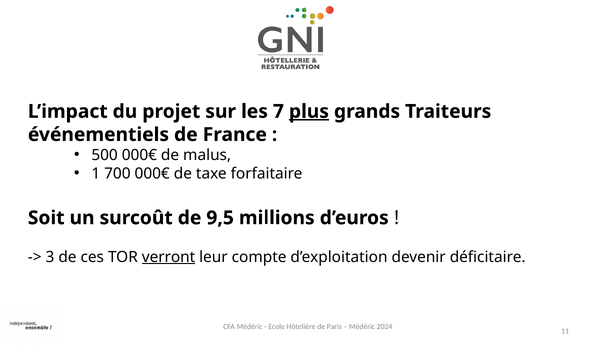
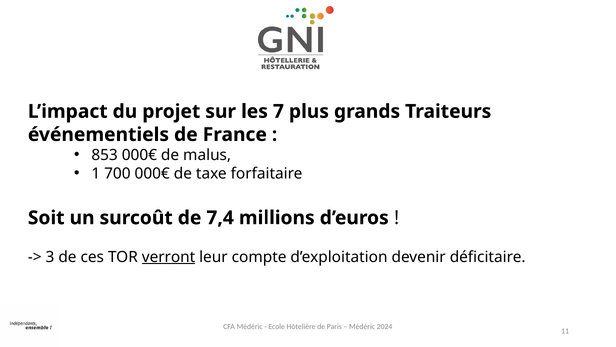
plus underline: present -> none
500: 500 -> 853
9,5: 9,5 -> 7,4
